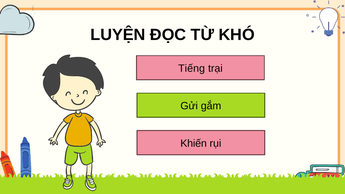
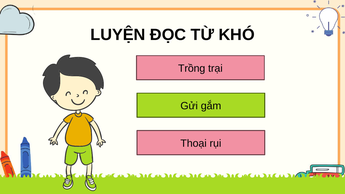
Tiếng: Tiếng -> Trồng
Khiến: Khiến -> Thoại
